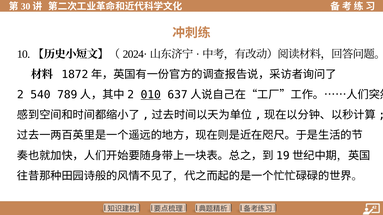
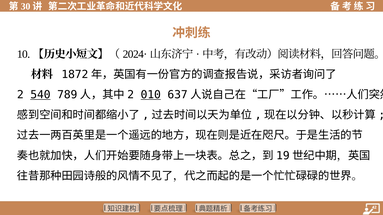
540 underline: none -> present
